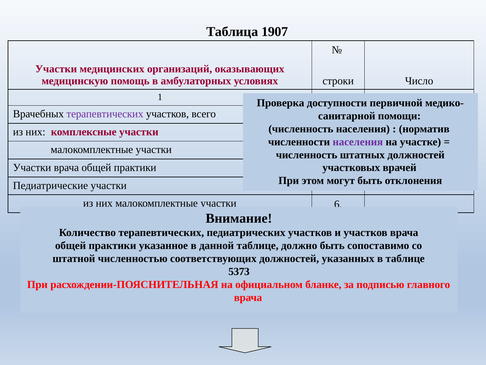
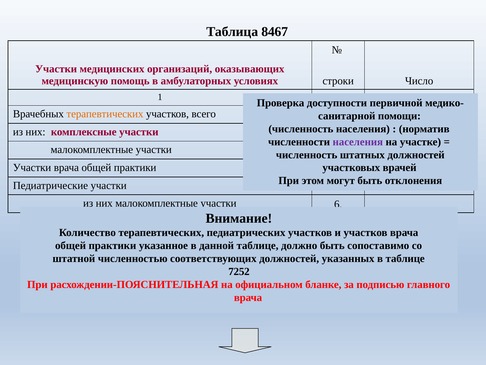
1907: 1907 -> 8467
терапевтических at (105, 114) colour: purple -> orange
5373: 5373 -> 7252
